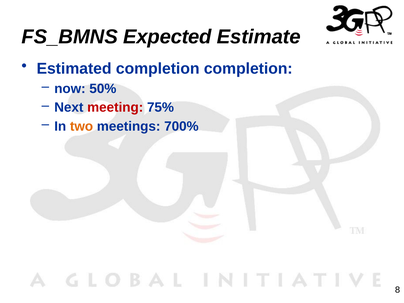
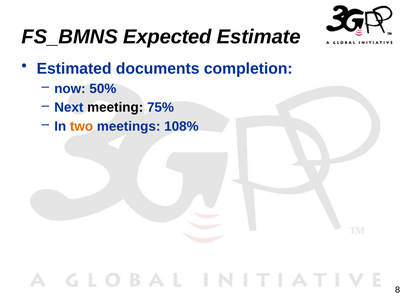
Estimated completion: completion -> documents
meeting colour: red -> black
700%: 700% -> 108%
